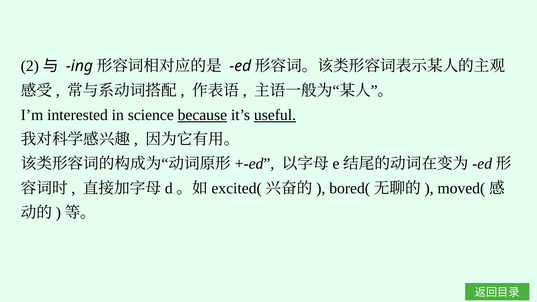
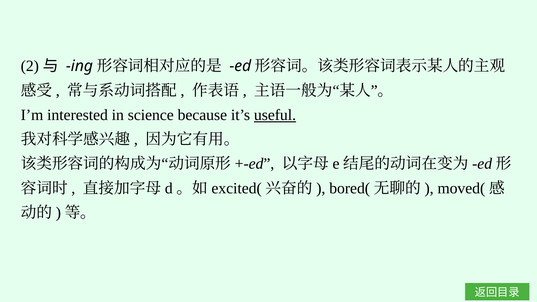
because underline: present -> none
